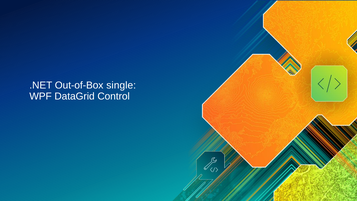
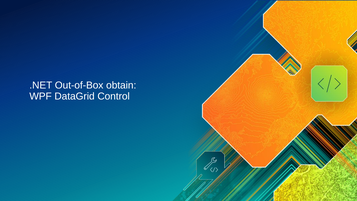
single: single -> obtain
